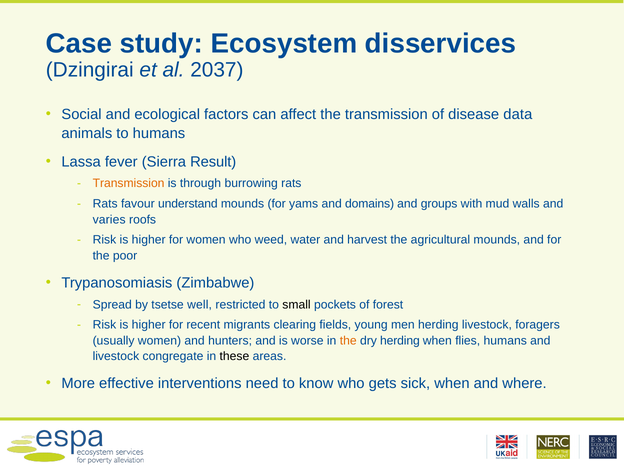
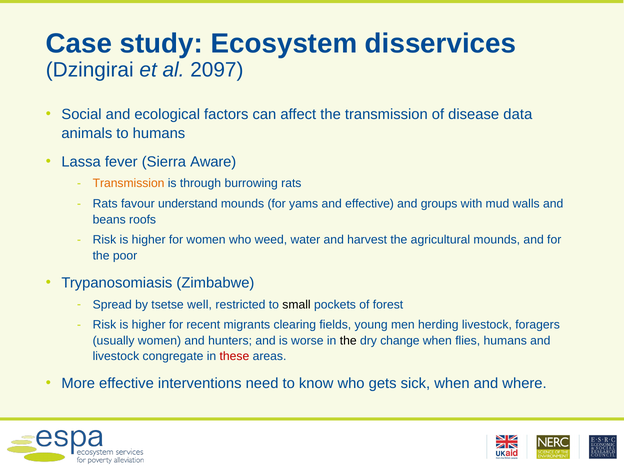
2037: 2037 -> 2097
Result: Result -> Aware
and domains: domains -> effective
varies: varies -> beans
the at (348, 341) colour: orange -> black
dry herding: herding -> change
these colour: black -> red
